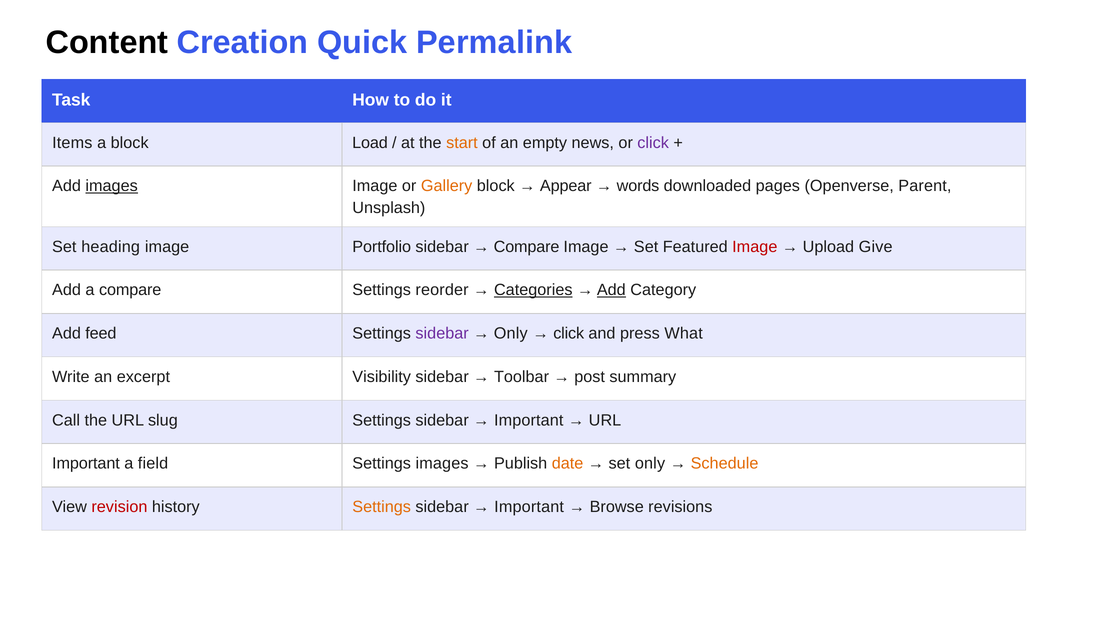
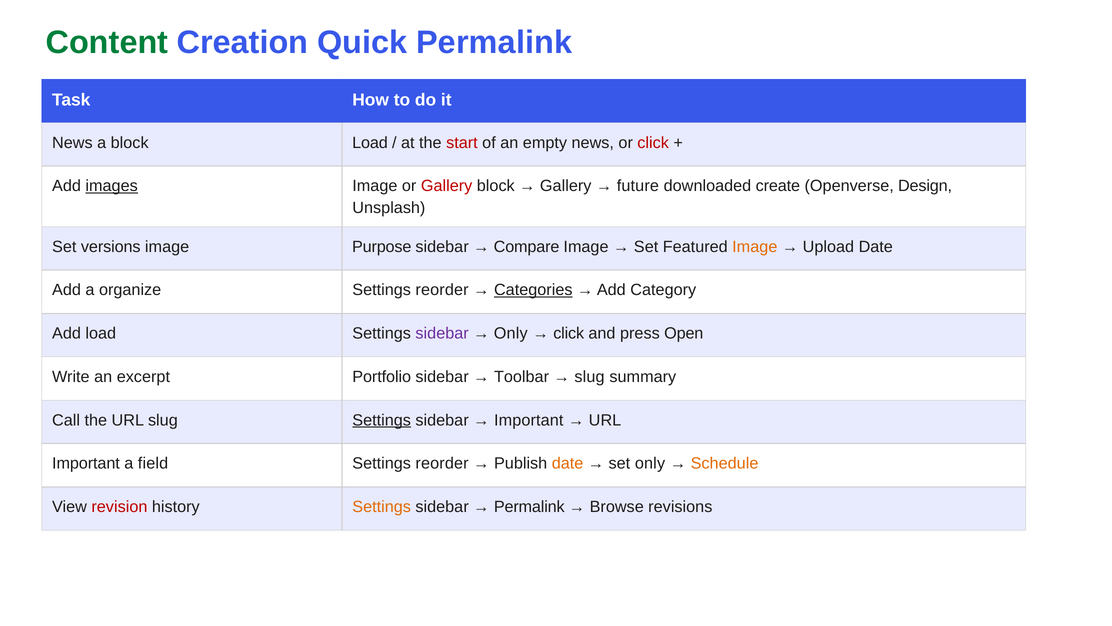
Content colour: black -> green
Items at (72, 143): Items -> News
start colour: orange -> red
click at (653, 143) colour: purple -> red
Gallery at (447, 186) colour: orange -> red
Appear at (566, 186): Appear -> Gallery
words: words -> future
pages: pages -> create
Parent: Parent -> Design
heading: heading -> versions
Portfolio: Portfolio -> Purpose
Image at (755, 246) colour: red -> orange
Upload Give: Give -> Date
a compare: compare -> organize
Add at (611, 290) underline: present -> none
Add feed: feed -> load
What: What -> Open
Visibility: Visibility -> Portfolio
post at (590, 376): post -> slug
Settings at (382, 420) underline: none -> present
images at (442, 463): images -> reorder
Important at (529, 507): Important -> Permalink
